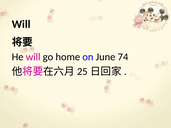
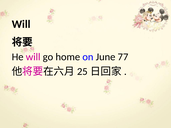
74: 74 -> 77
